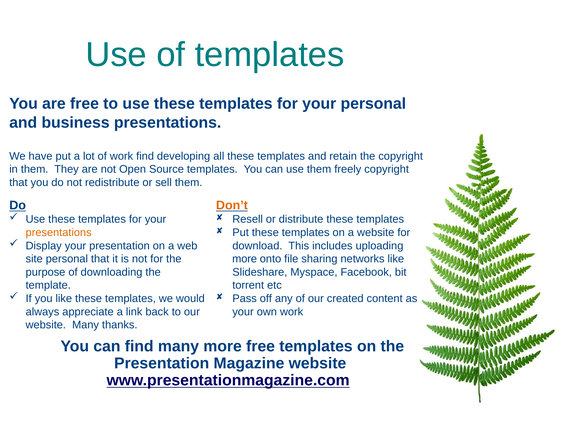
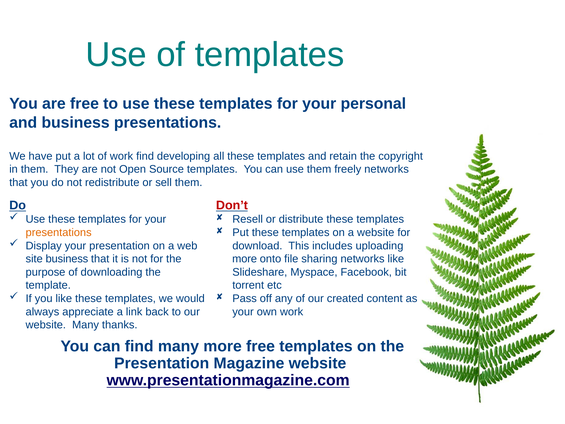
freely copyright: copyright -> networks
Don’t colour: orange -> red
site personal: personal -> business
